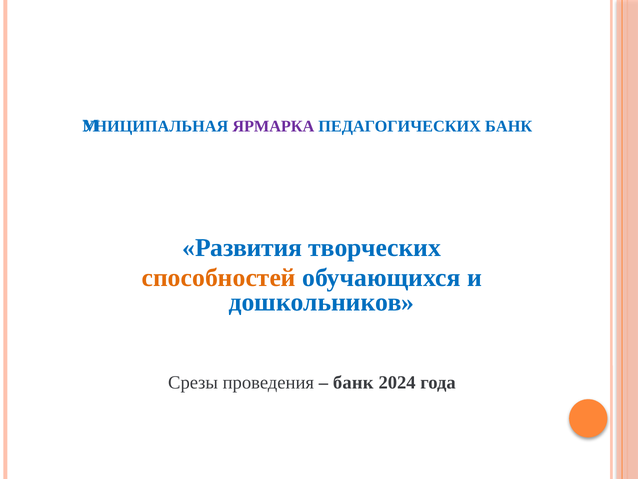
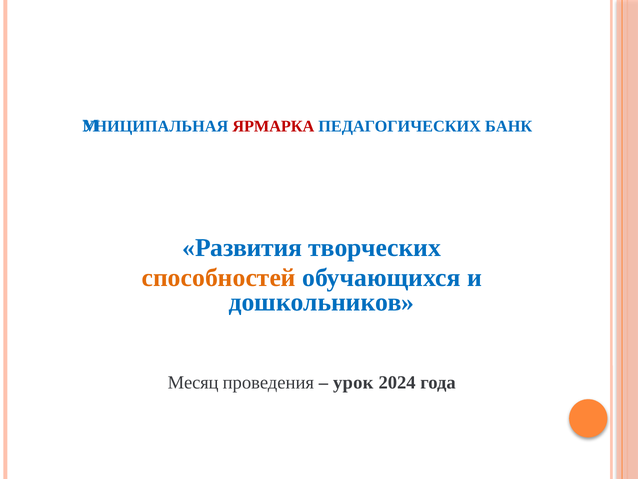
ЯРМАРКА colour: purple -> red
Срезы: Срезы -> Месяц
банк at (353, 382): банк -> урок
